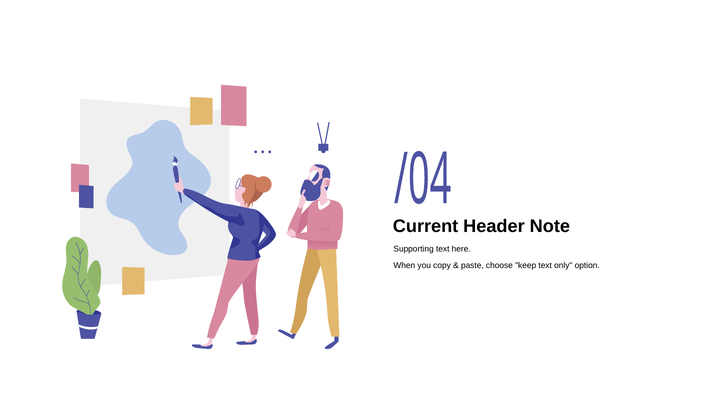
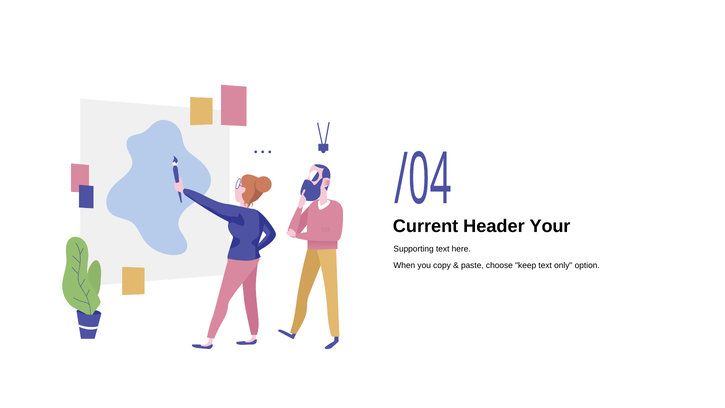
Note: Note -> Your
